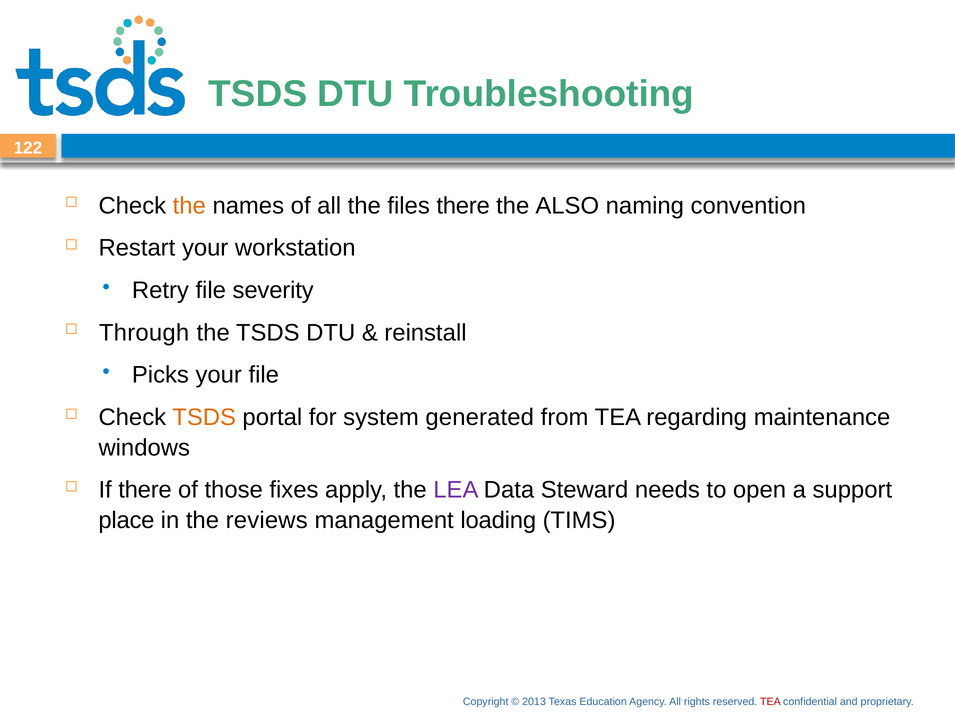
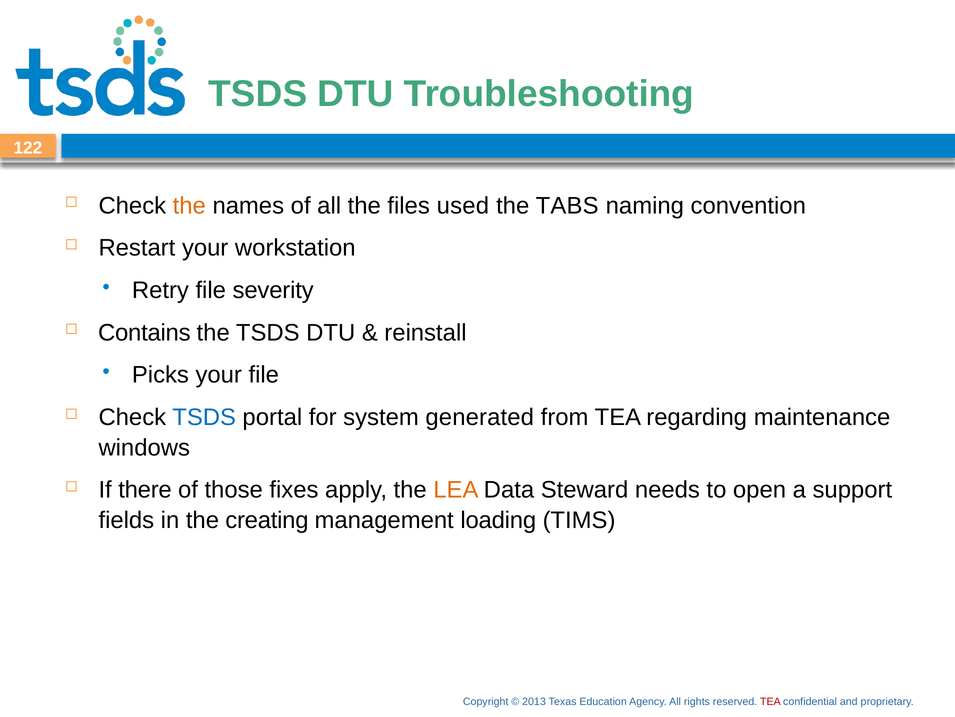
files there: there -> used
ALSO: ALSO -> TABS
Through: Through -> Contains
TSDS at (204, 417) colour: orange -> blue
LEA colour: purple -> orange
place: place -> fields
reviews: reviews -> creating
